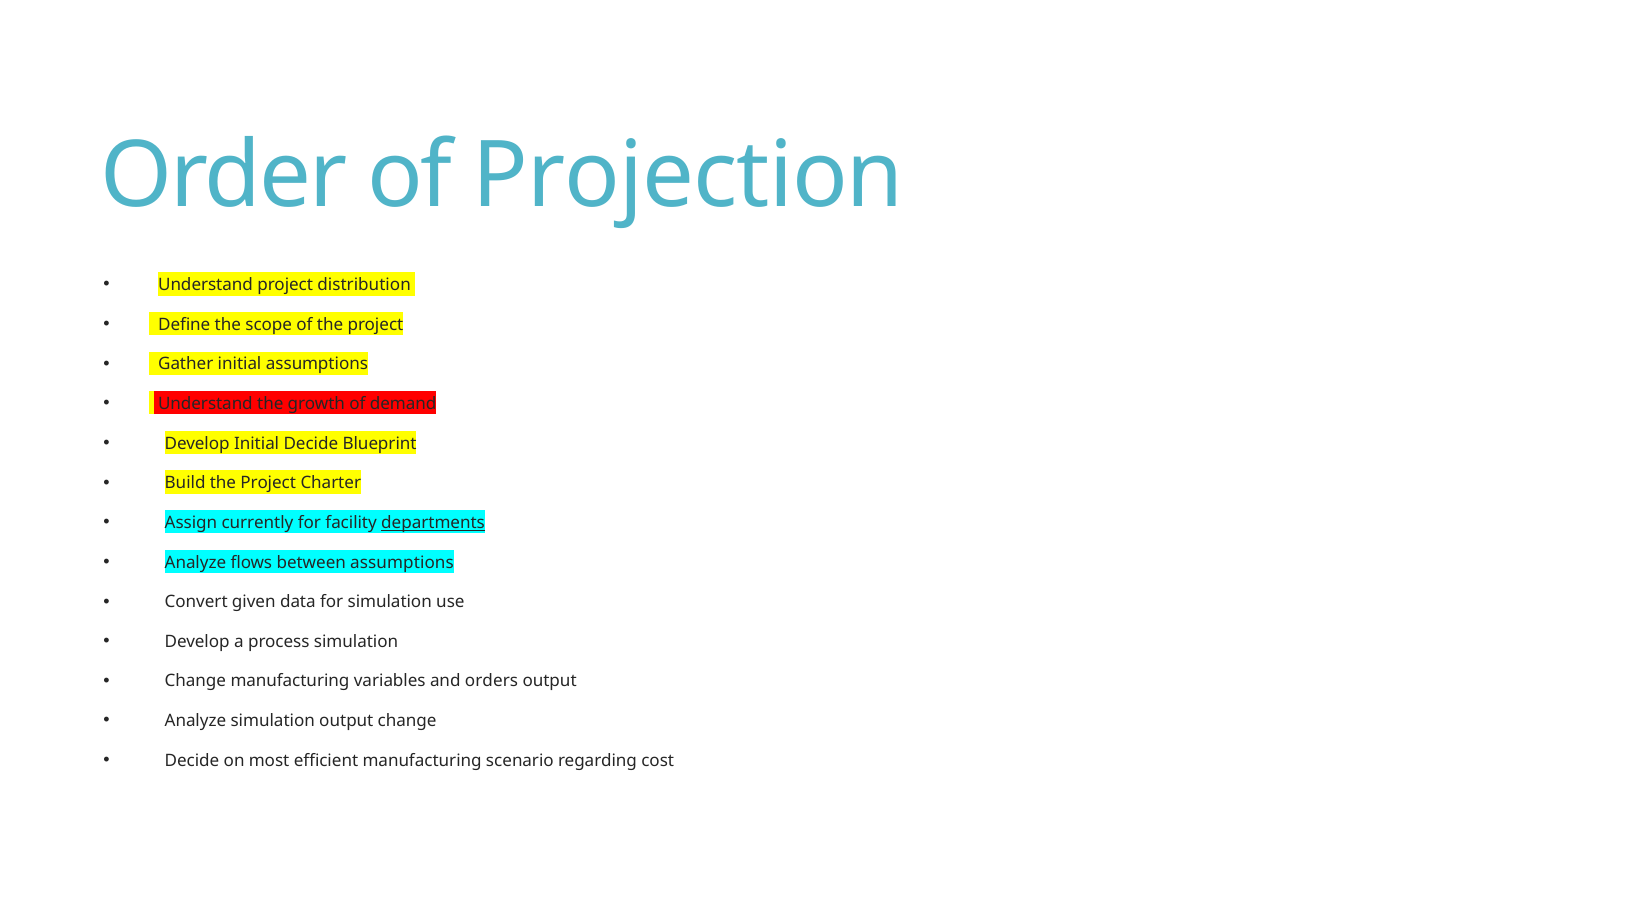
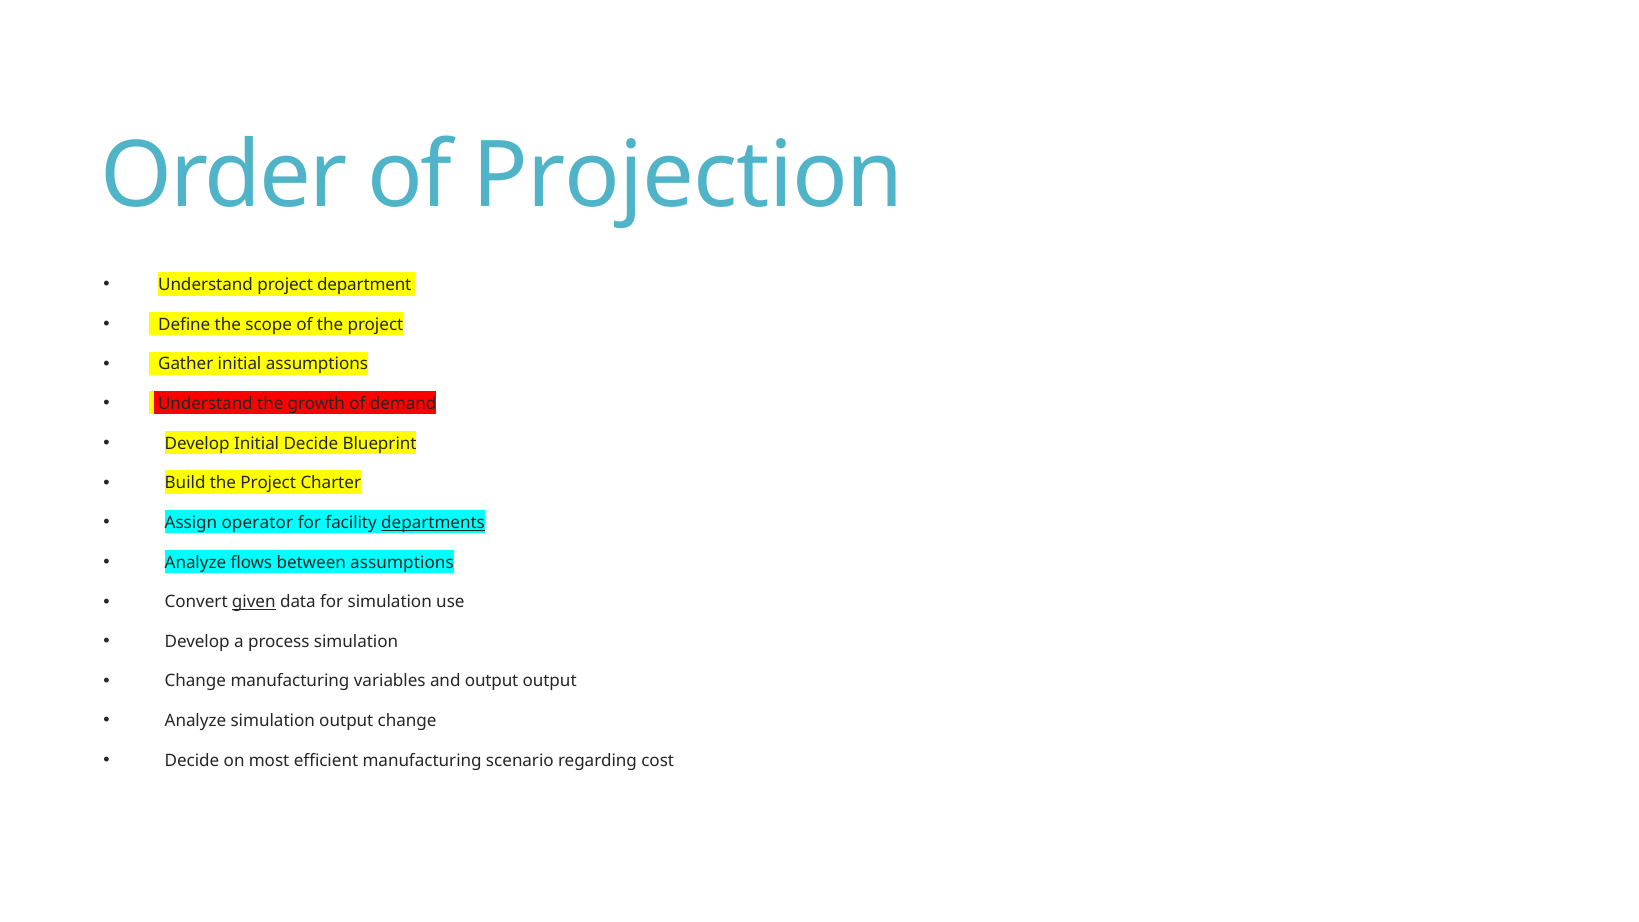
distribution: distribution -> department
currently: currently -> operator
given underline: none -> present
and orders: orders -> output
